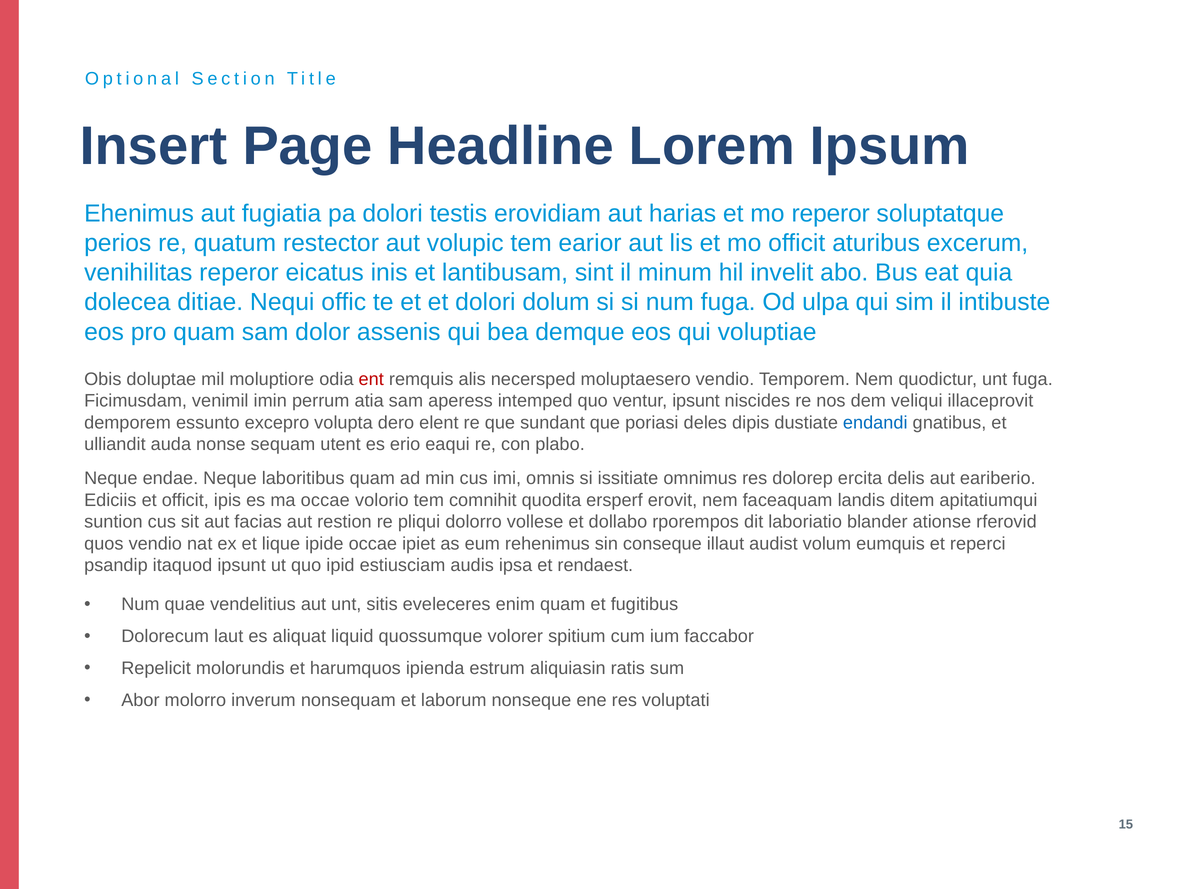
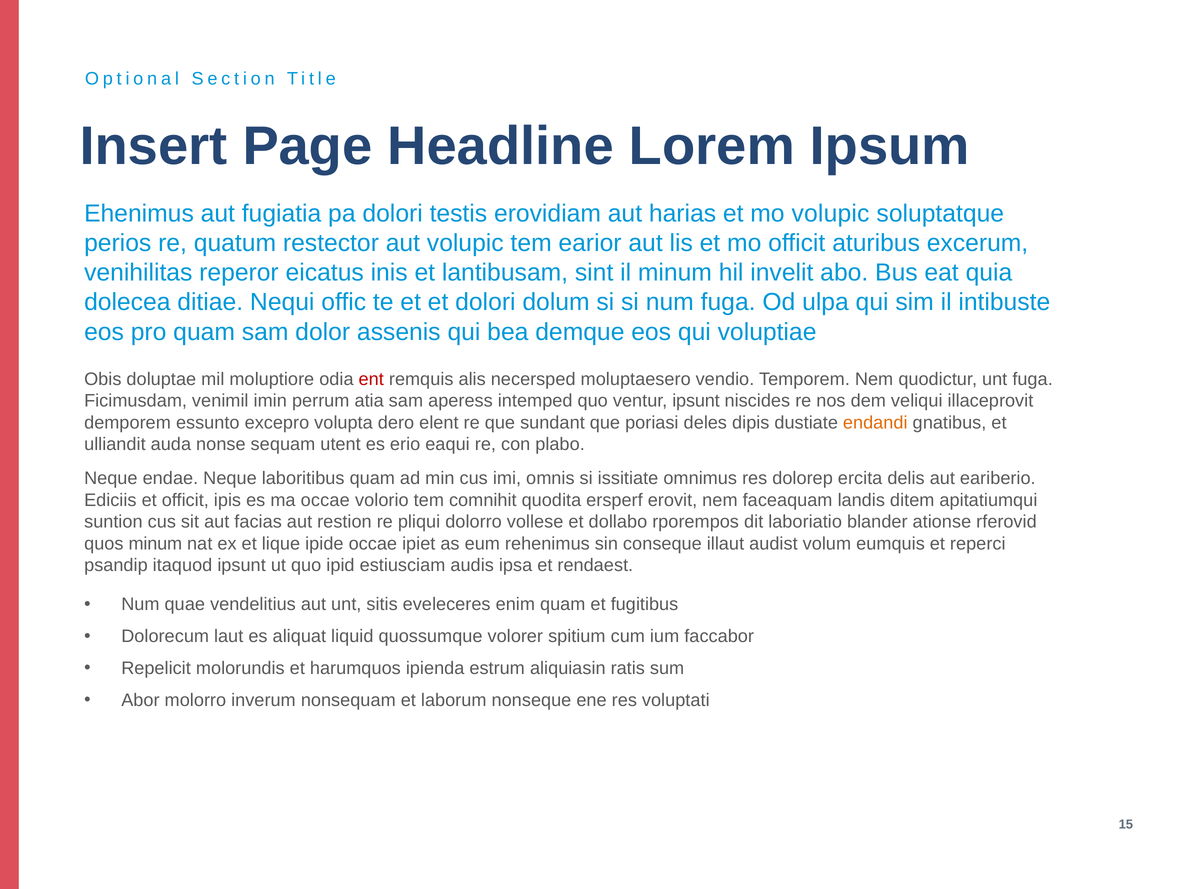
mo reperor: reperor -> volupic
endandi colour: blue -> orange
quos vendio: vendio -> minum
